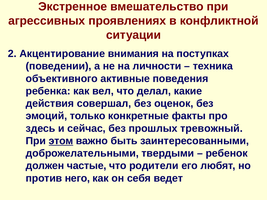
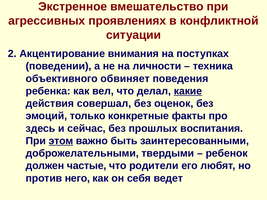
активные: активные -> обвиняет
какие underline: none -> present
тревожный: тревожный -> воспитания
